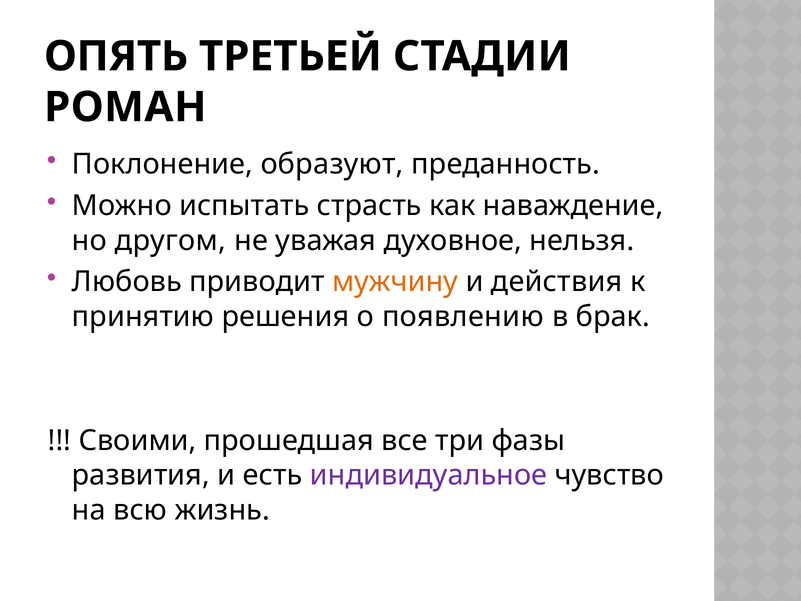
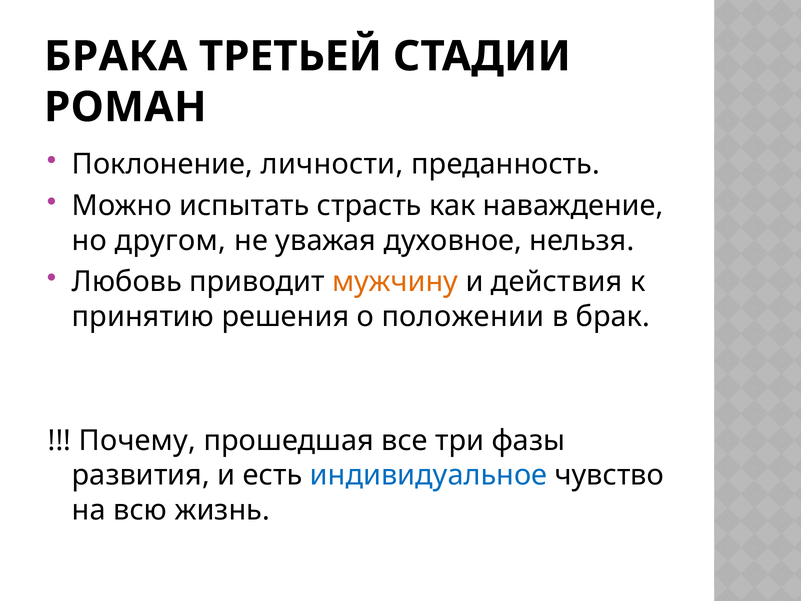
ОПЯТЬ: ОПЯТЬ -> БРАКА
образуют: образуют -> личности
появлению: появлению -> положении
Своими: Своими -> Почему
индивидуальное colour: purple -> blue
